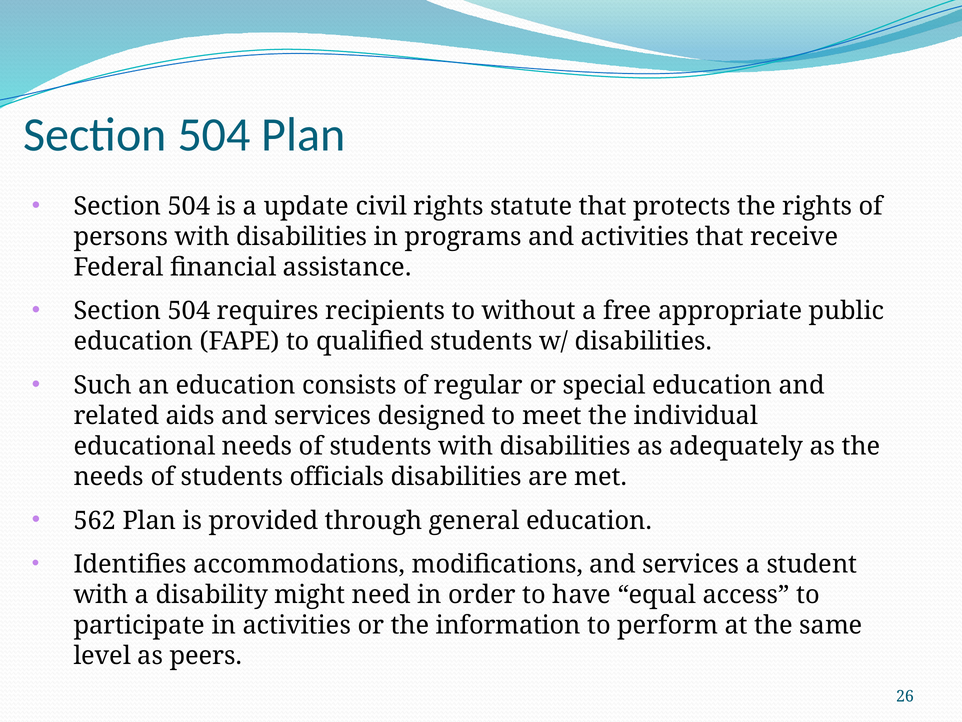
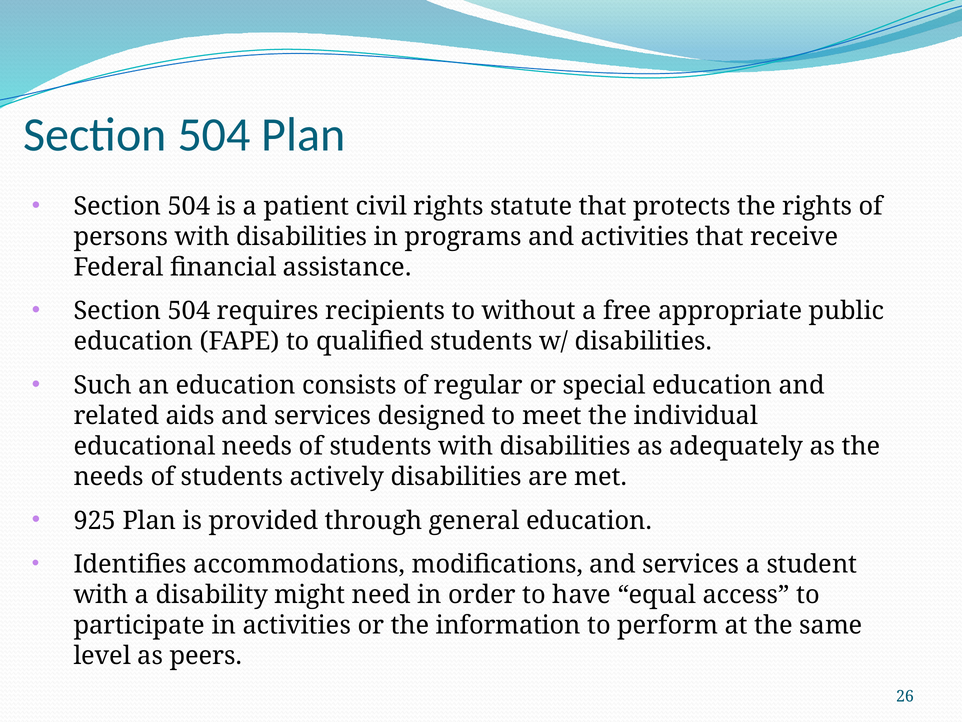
update: update -> patient
officials: officials -> actively
562: 562 -> 925
